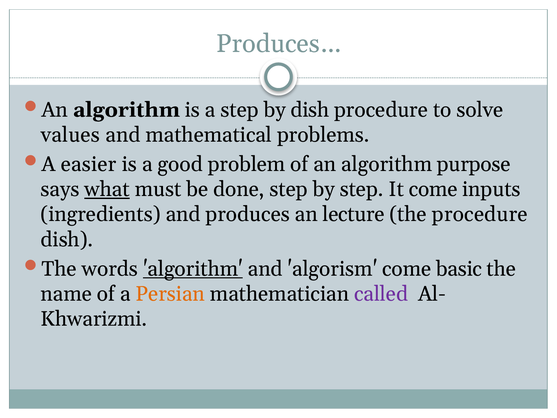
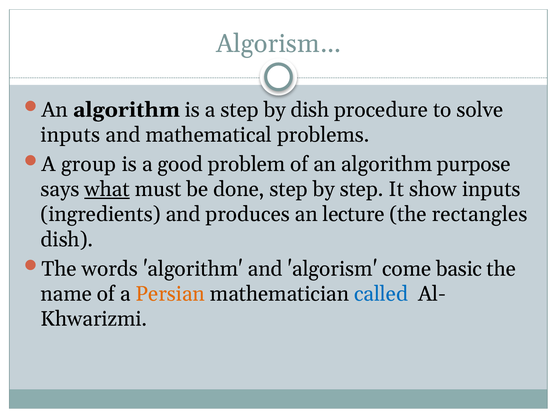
Produces…: Produces… -> Algorism…
values at (70, 135): values -> inputs
easier: easier -> group
It come: come -> show
the procedure: procedure -> rectangles
algorithm at (193, 269) underline: present -> none
called colour: purple -> blue
